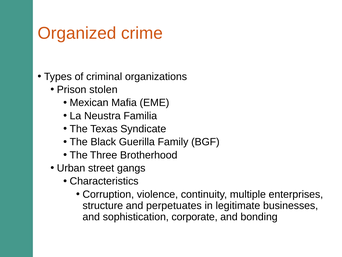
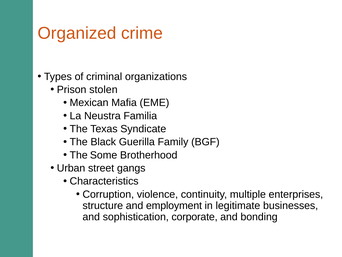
Three: Three -> Some
perpetuates: perpetuates -> employment
